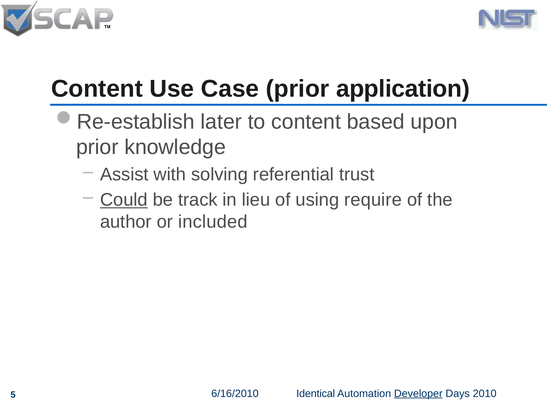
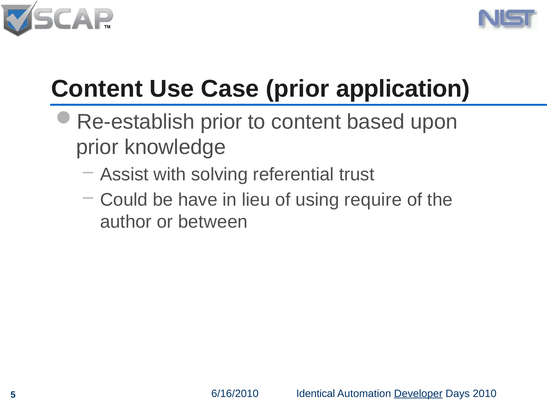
later at (221, 122): later -> prior
Could underline: present -> none
track: track -> have
included: included -> between
